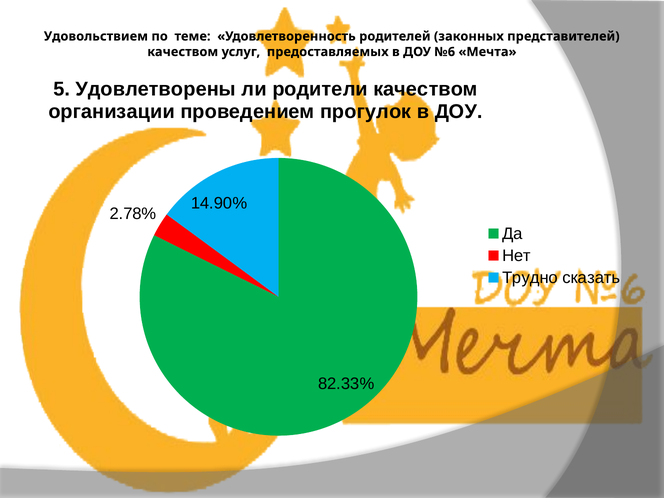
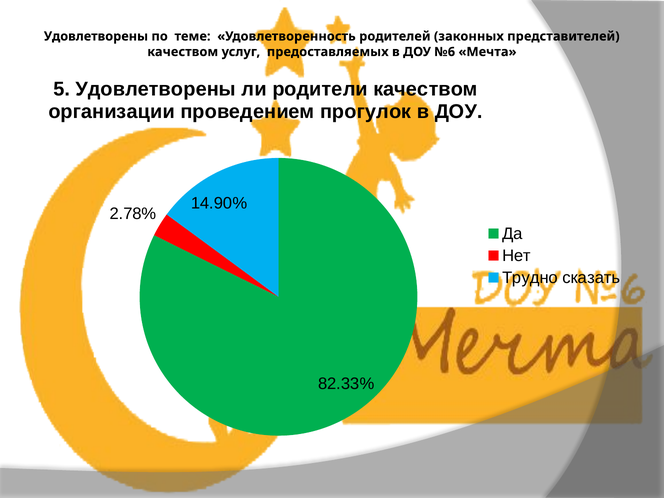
Удовольствием at (96, 36): Удовольствием -> Удовлетворены
